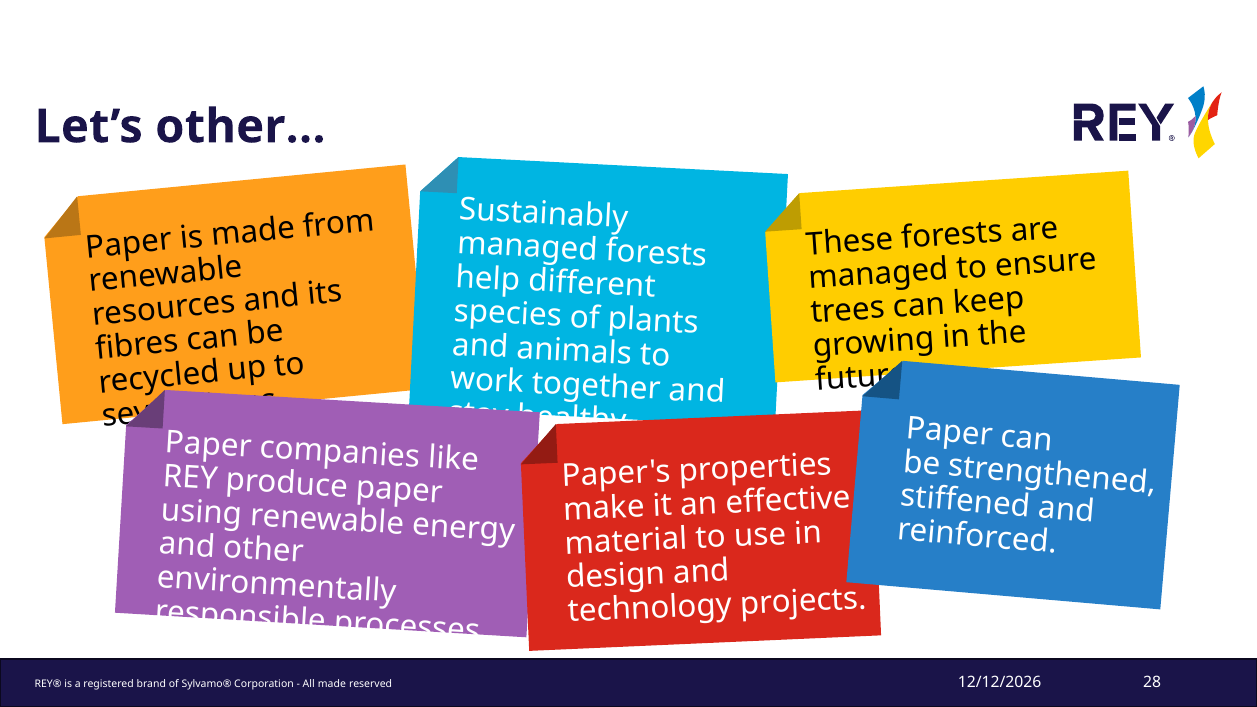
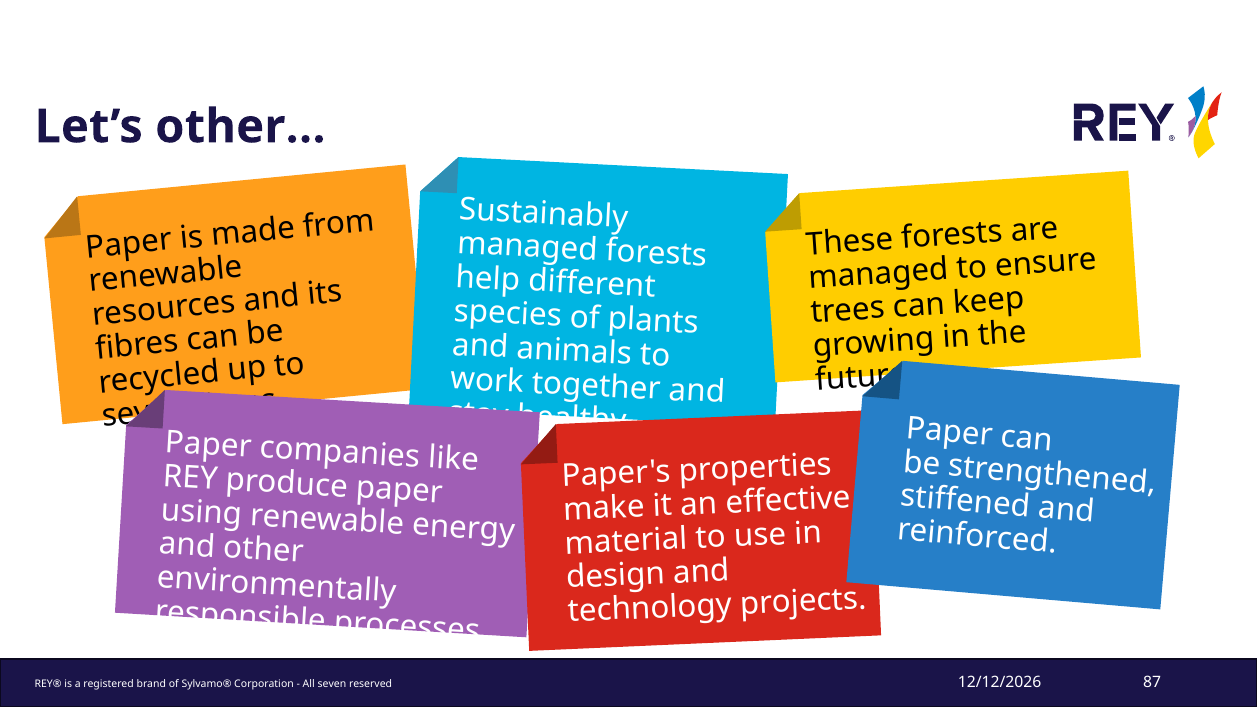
28: 28 -> 87
All made: made -> seven
